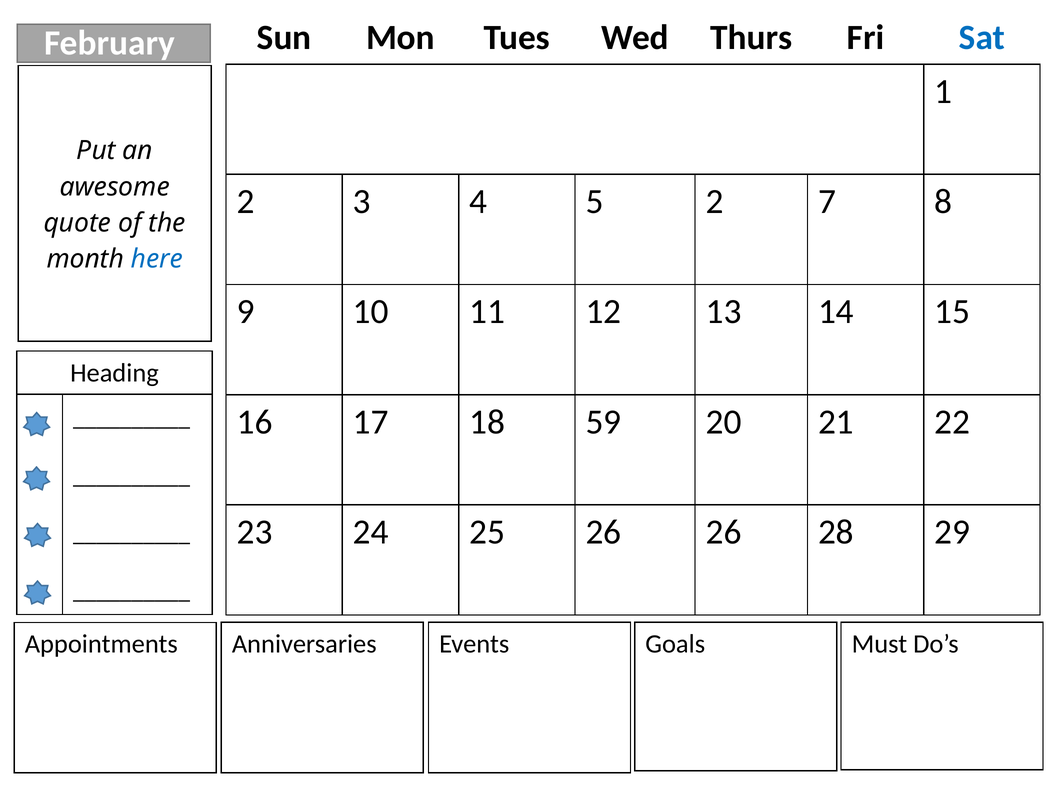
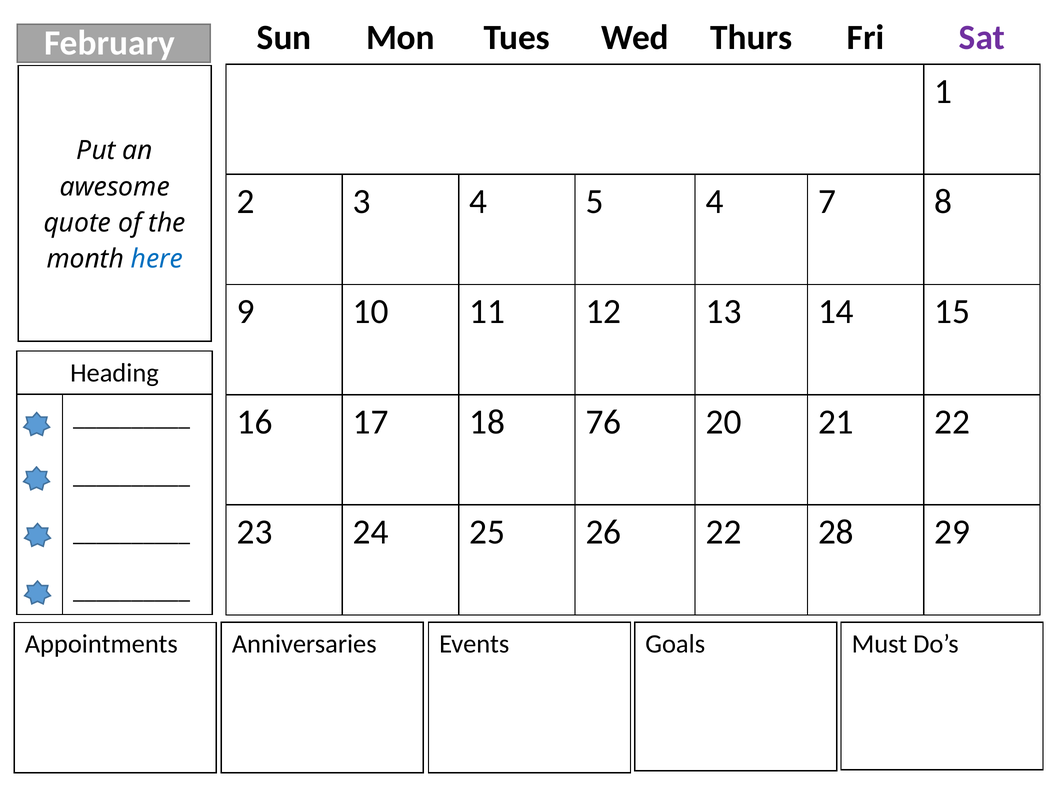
Sat colour: blue -> purple
5 2: 2 -> 4
59: 59 -> 76
26 26: 26 -> 22
